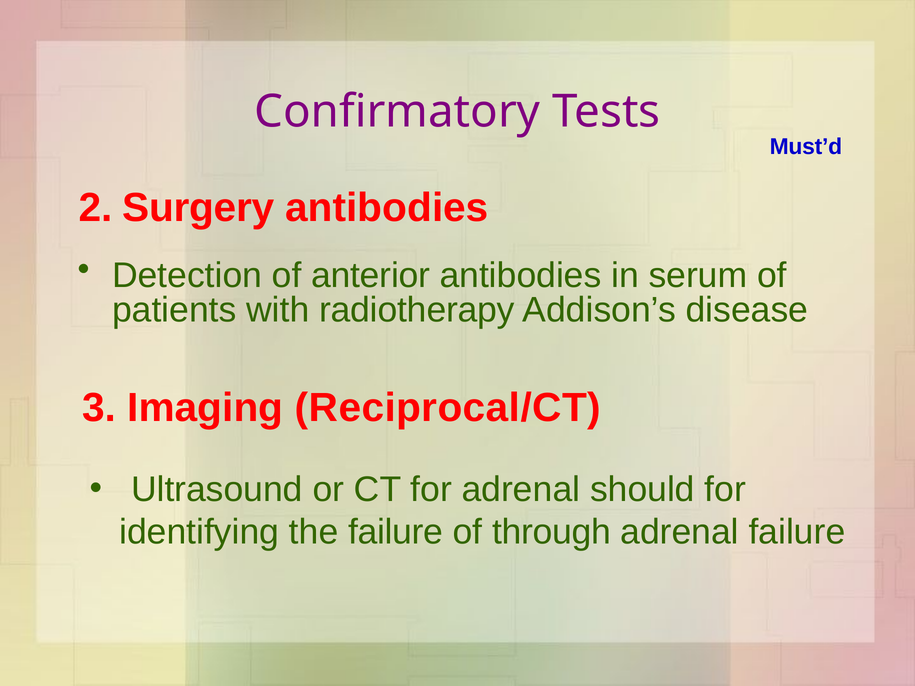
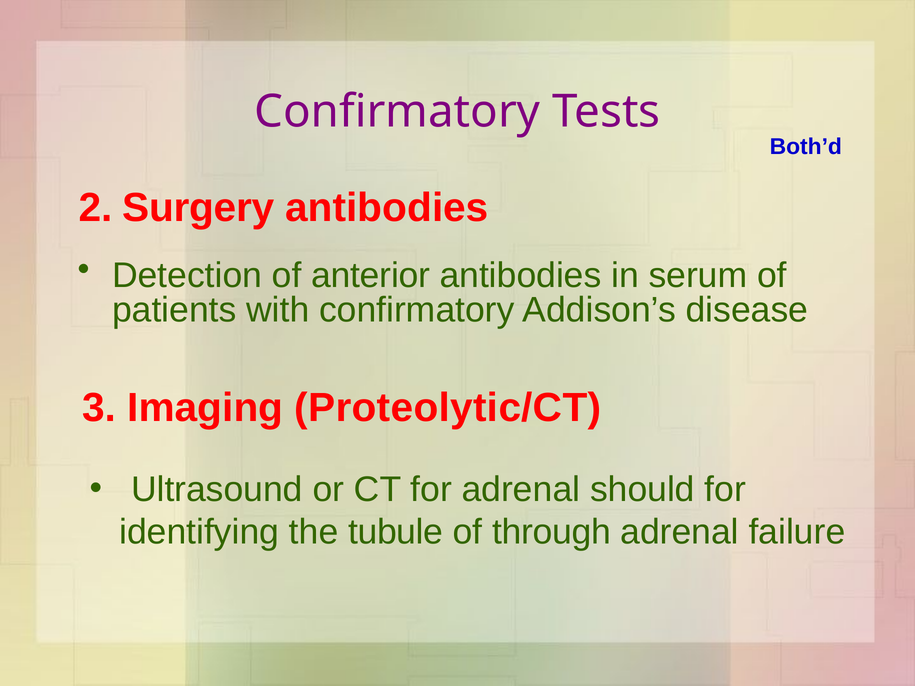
Must’d: Must’d -> Both’d
with radiotherapy: radiotherapy -> confirmatory
Reciprocal/CT: Reciprocal/CT -> Proteolytic/CT
the failure: failure -> tubule
